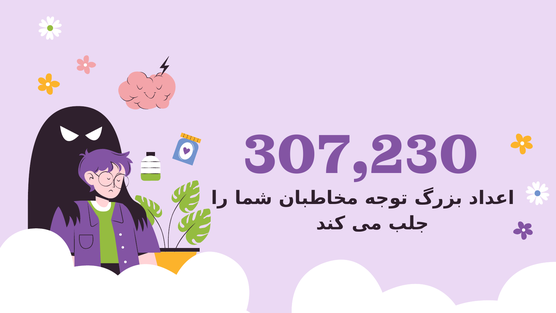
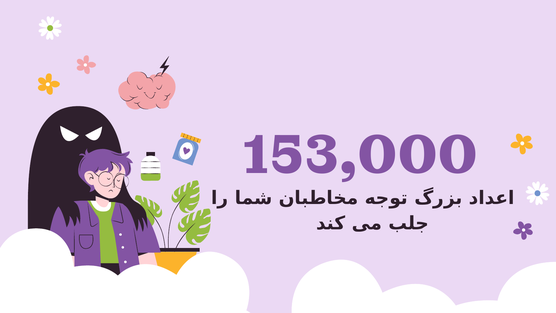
307,230: 307,230 -> 153,000
